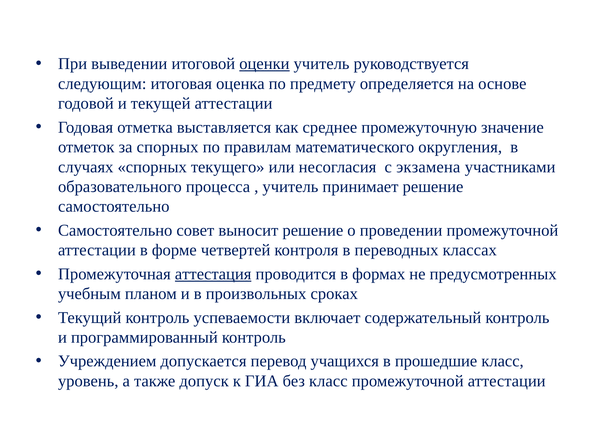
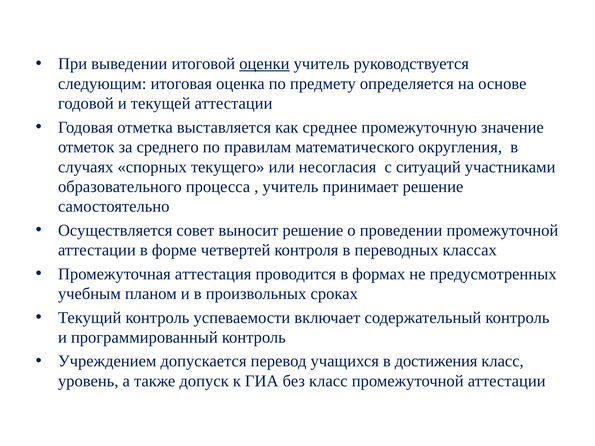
за спорных: спорных -> среднего
экзамена: экзамена -> ситуаций
Самостоятельно at (115, 230): Самостоятельно -> Осуществляется
аттестация underline: present -> none
прошедшие: прошедшие -> достижения
